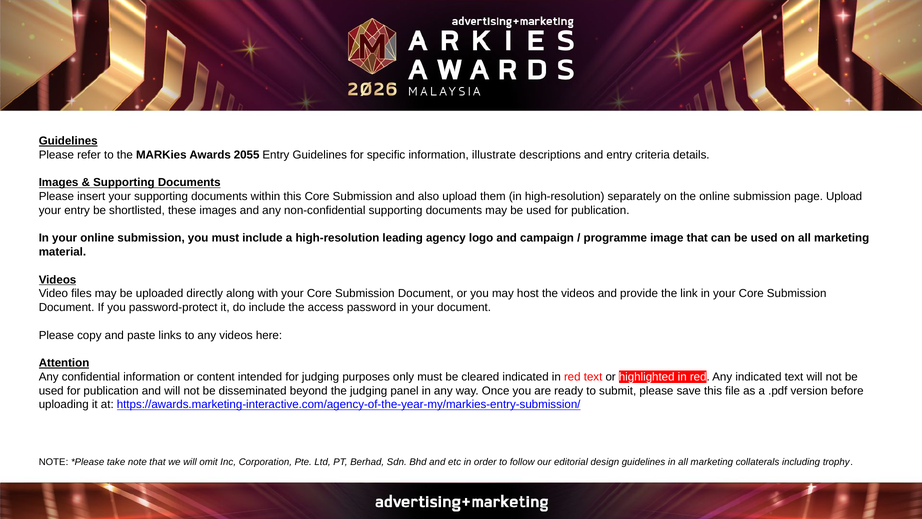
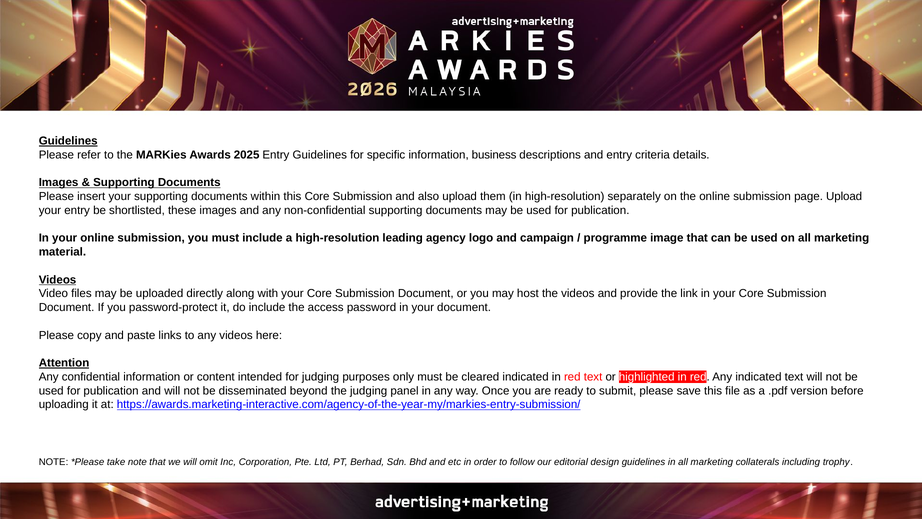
2055: 2055 -> 2025
illustrate: illustrate -> business
